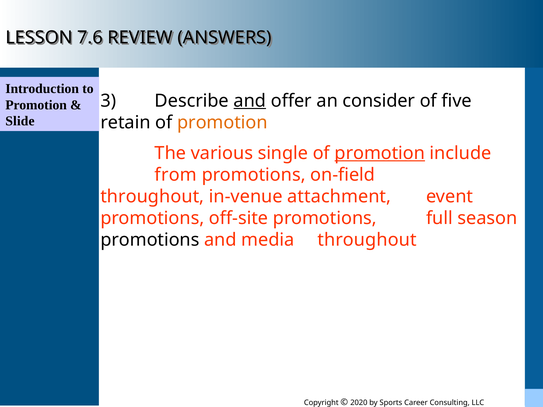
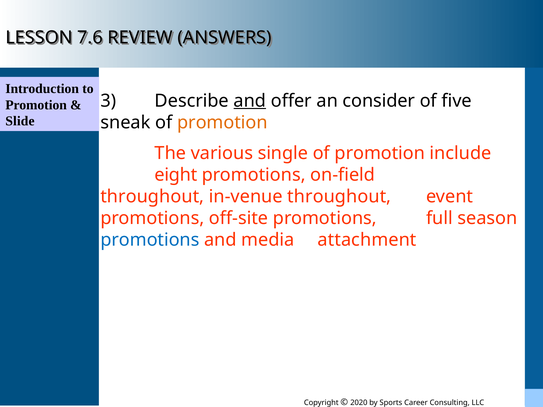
retain: retain -> sneak
promotion at (380, 153) underline: present -> none
from: from -> eight
in-venue attachment: attachment -> throughout
promotions at (150, 240) colour: black -> blue
media throughout: throughout -> attachment
